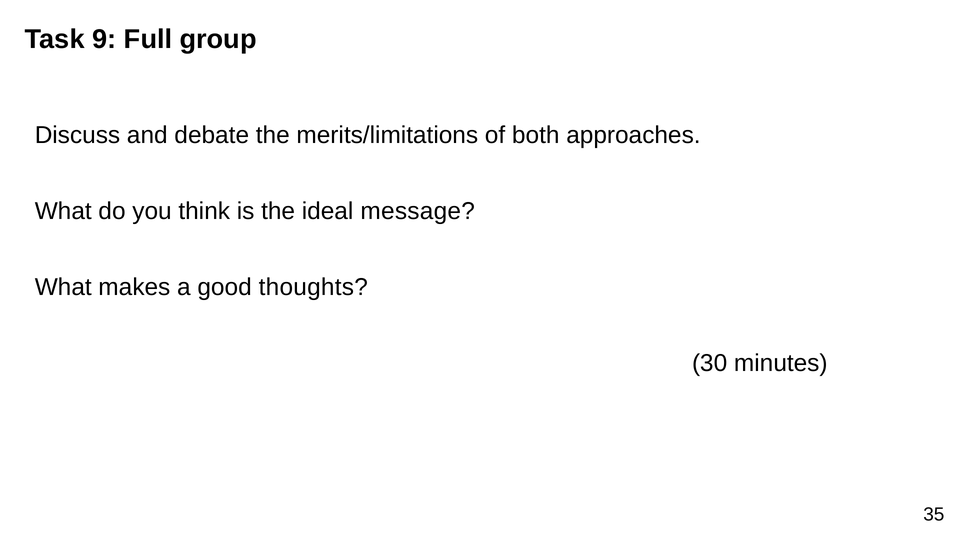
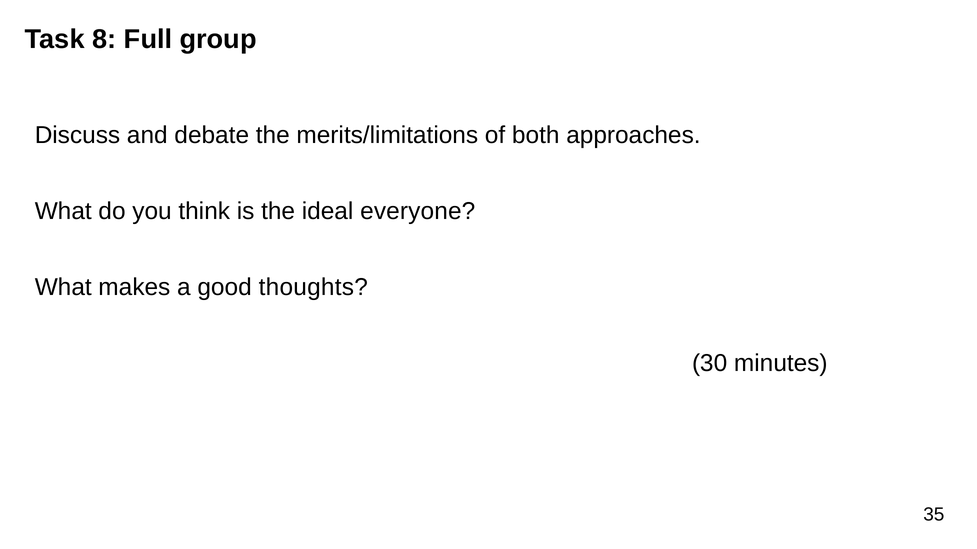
9: 9 -> 8
message: message -> everyone
